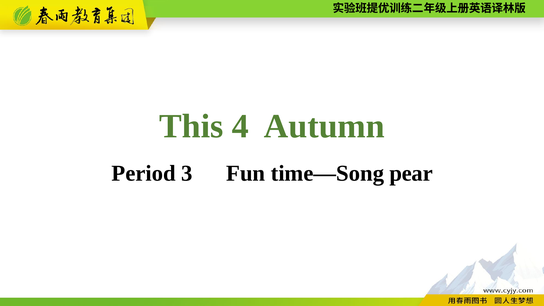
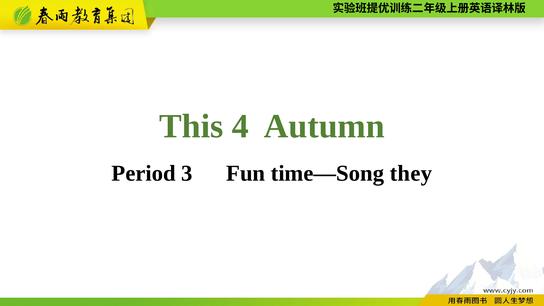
pear: pear -> they
